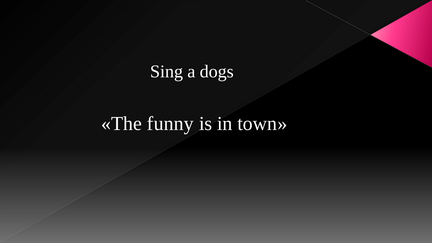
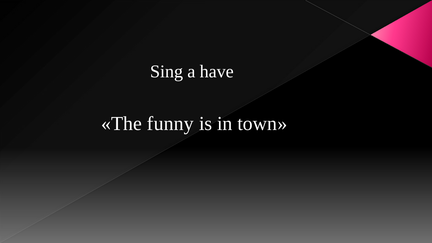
dogs: dogs -> have
